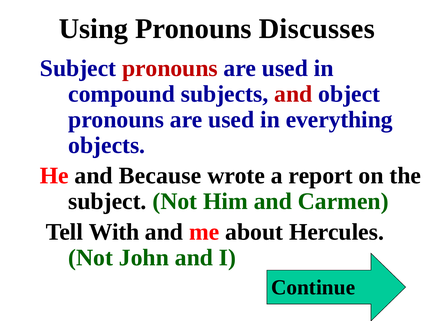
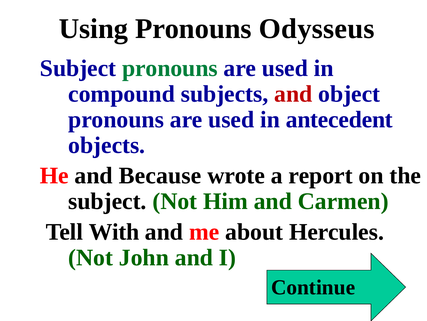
Discusses: Discusses -> Odysseus
pronouns at (170, 68) colour: red -> green
everything: everything -> antecedent
